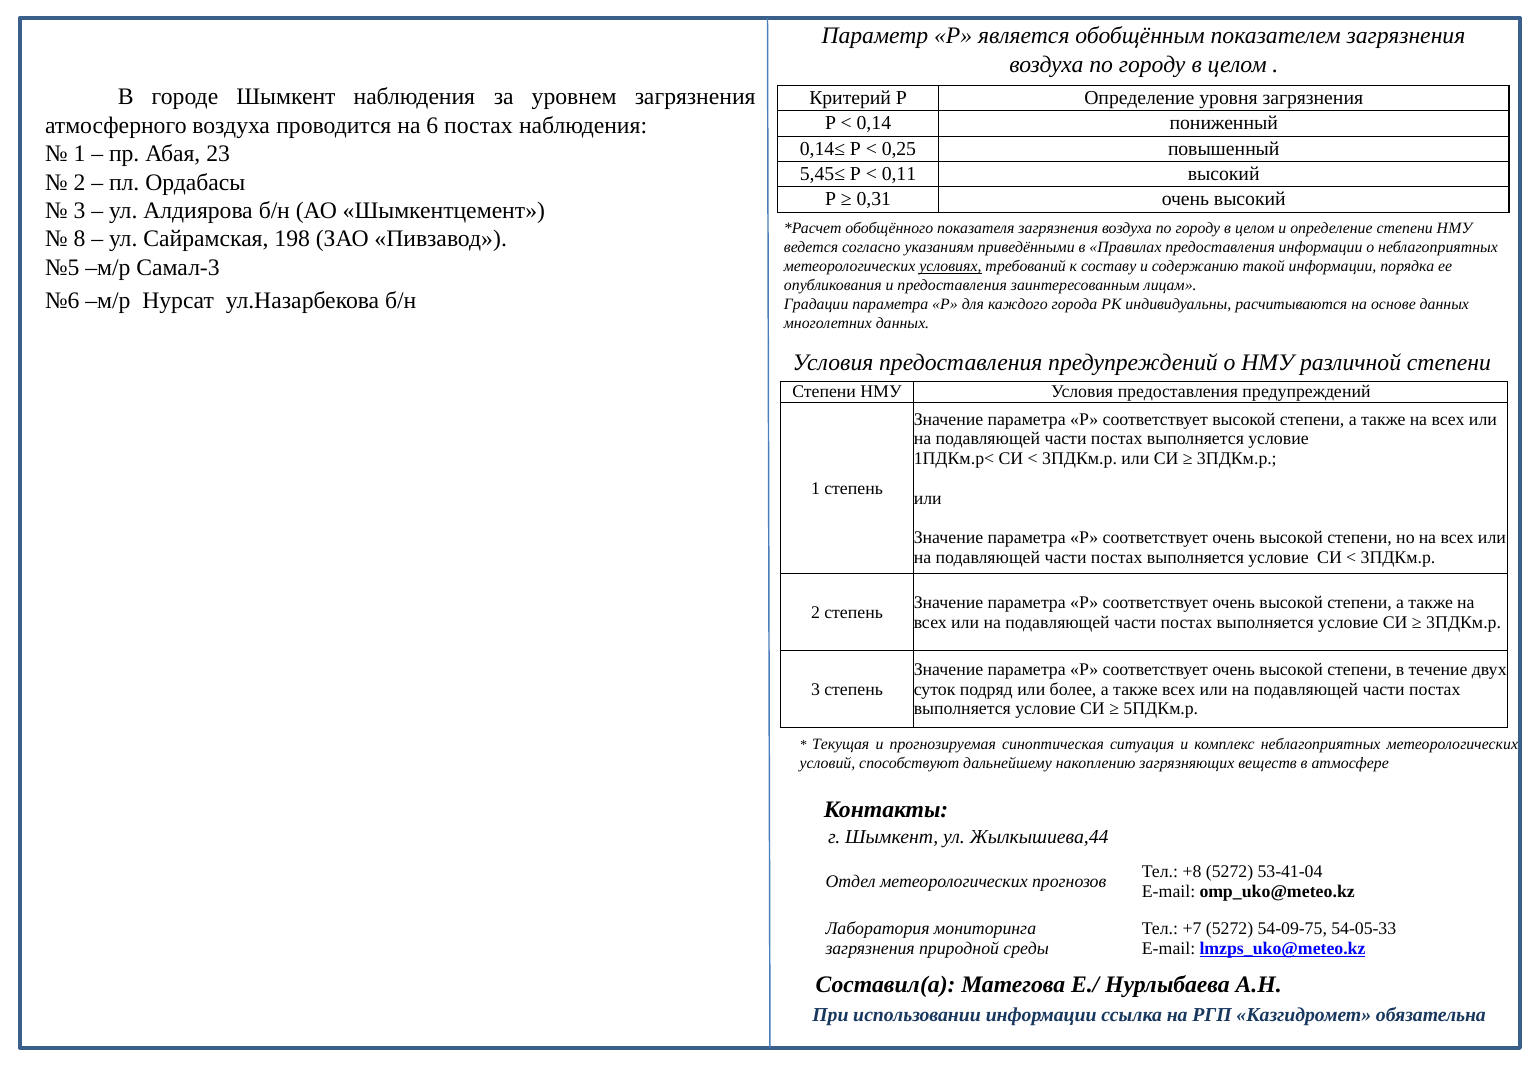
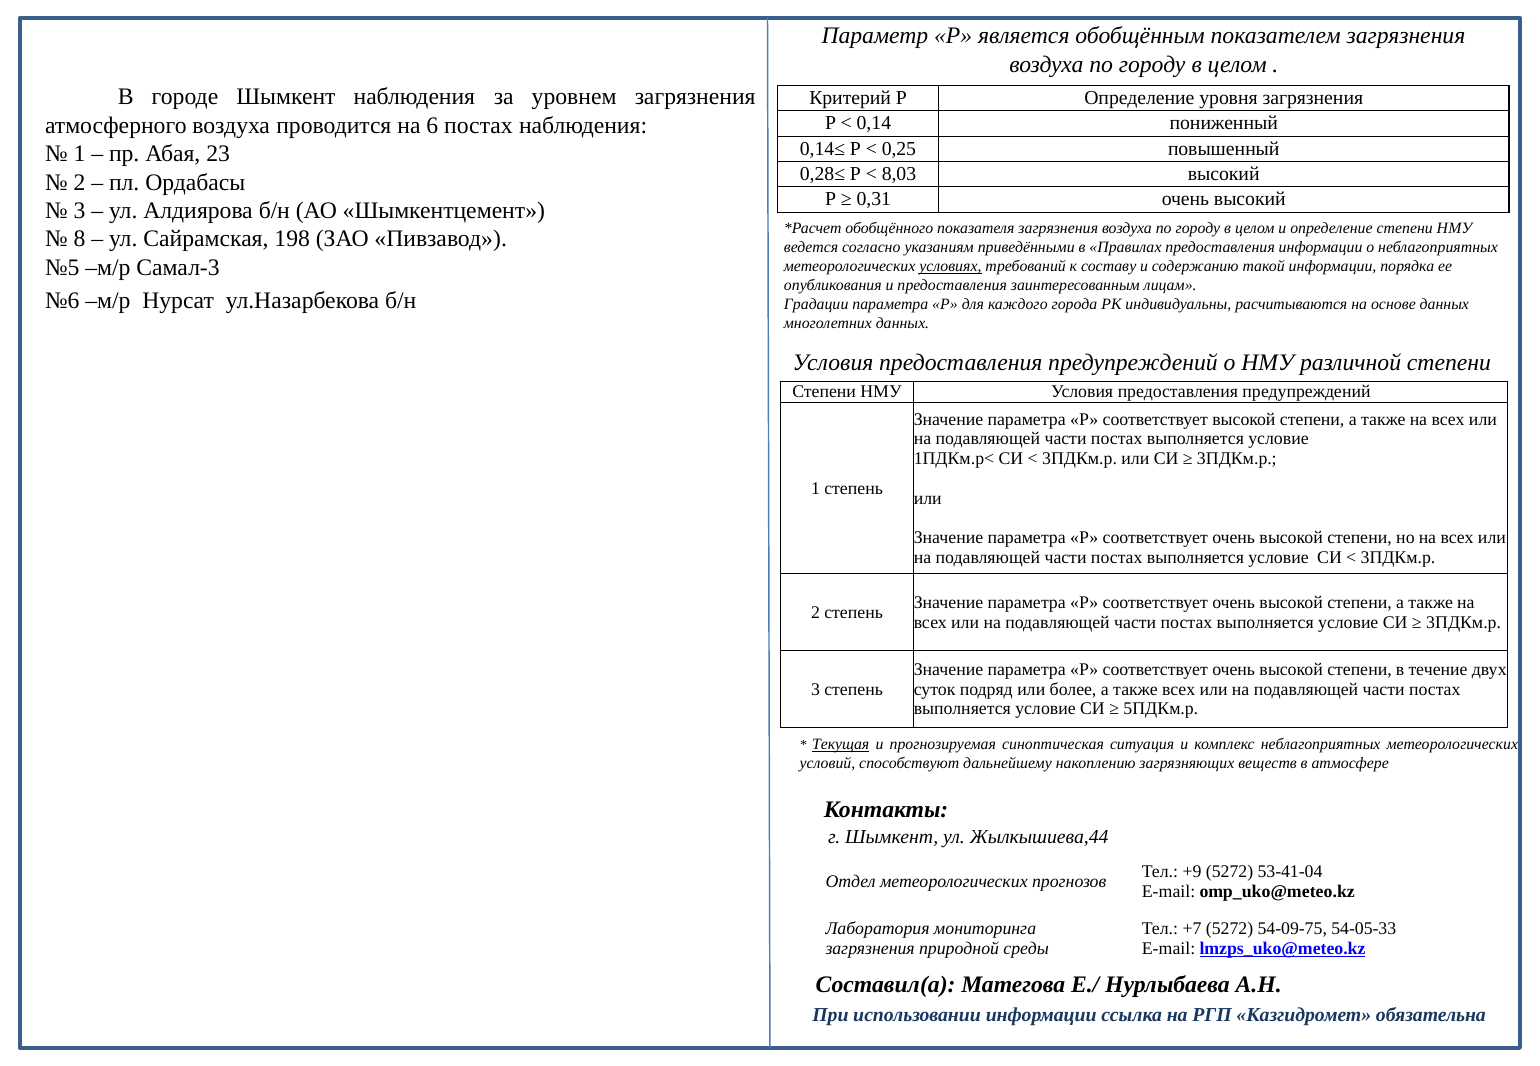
5,45≤: 5,45≤ -> 0,28≤
0,11: 0,11 -> 8,03
Текущая underline: none -> present
+8: +8 -> +9
